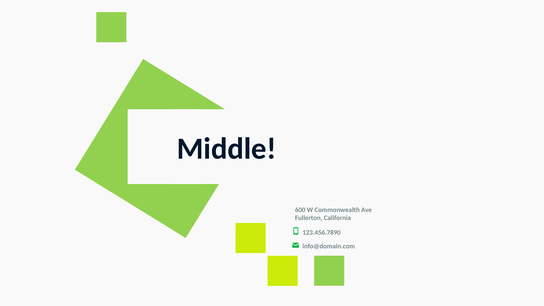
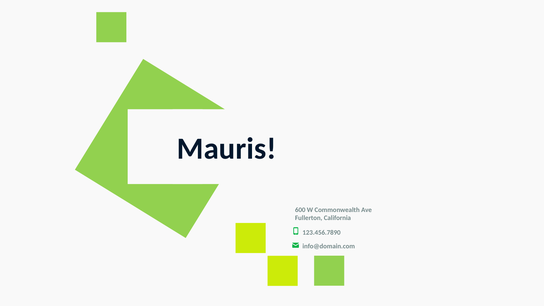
Middle: Middle -> Mauris
